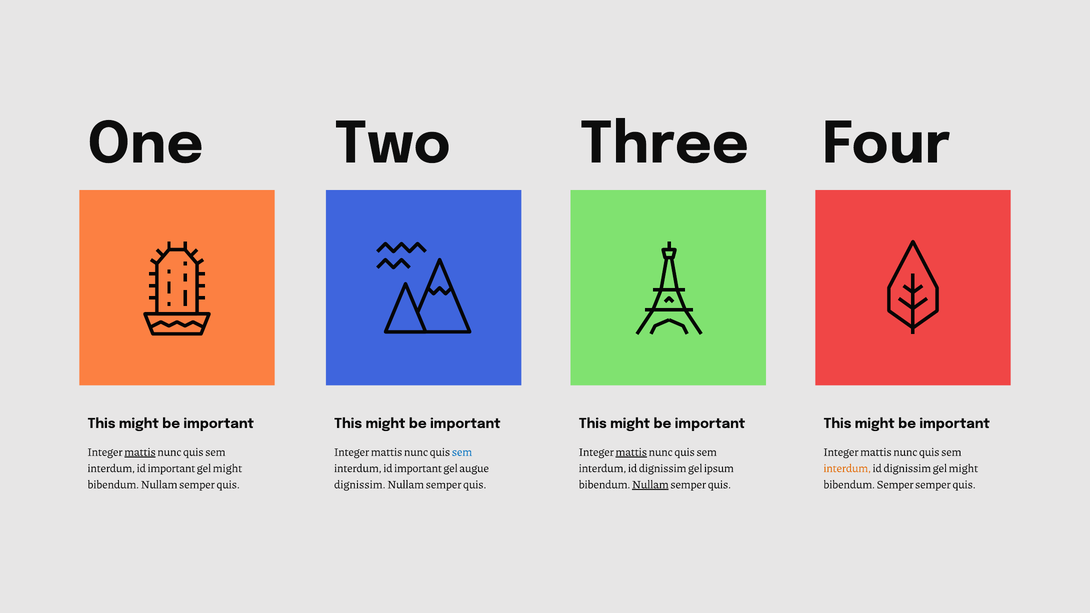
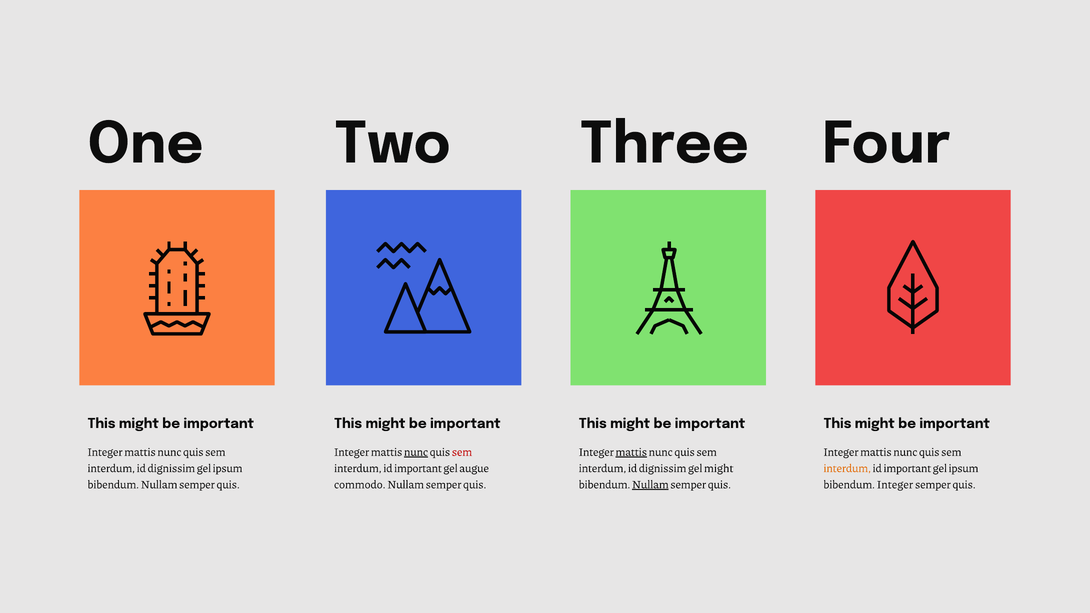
mattis at (140, 452) underline: present -> none
nunc at (416, 452) underline: none -> present
sem at (462, 452) colour: blue -> red
important at (171, 468): important -> dignissim
might at (227, 468): might -> ipsum
gel ipsum: ipsum -> might
dignissim at (907, 468): dignissim -> important
might at (963, 468): might -> ipsum
dignissim at (360, 485): dignissim -> commodo
bibendum Semper: Semper -> Integer
